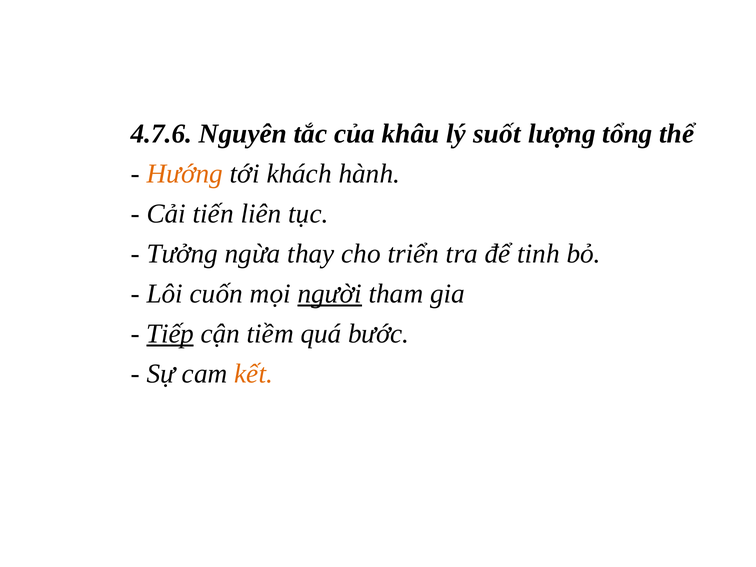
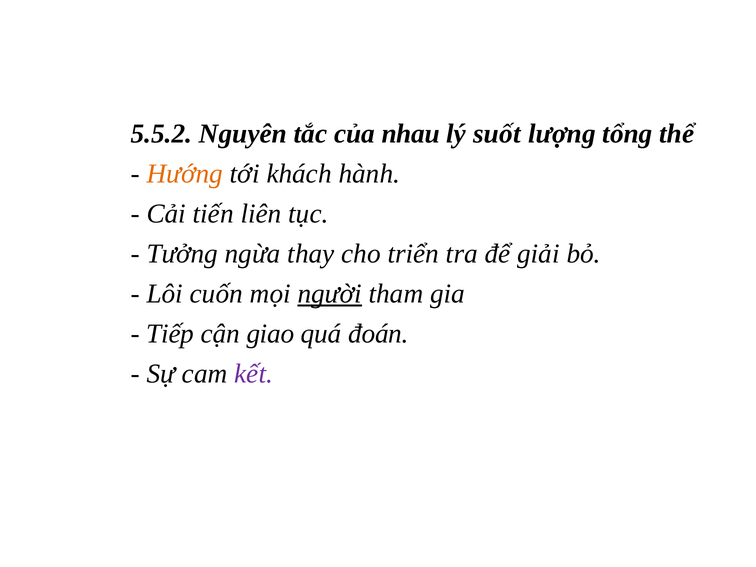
4.7.6: 4.7.6 -> 5.5.2
khâu: khâu -> nhau
tinh: tinh -> giải
Tiếp underline: present -> none
tiềm: tiềm -> giao
bước: bước -> đoán
kết colour: orange -> purple
